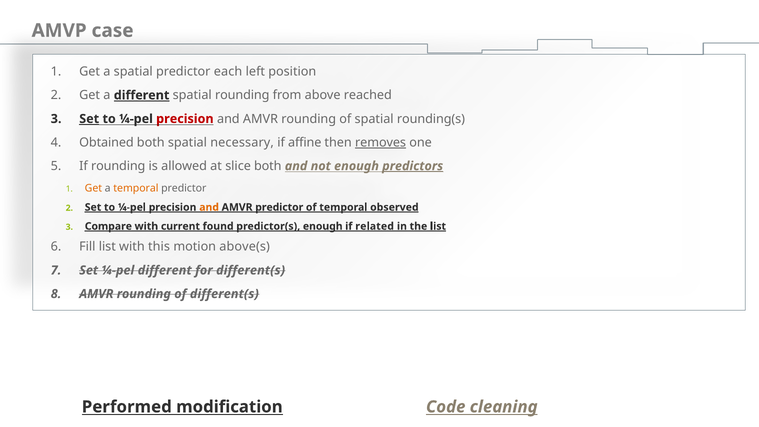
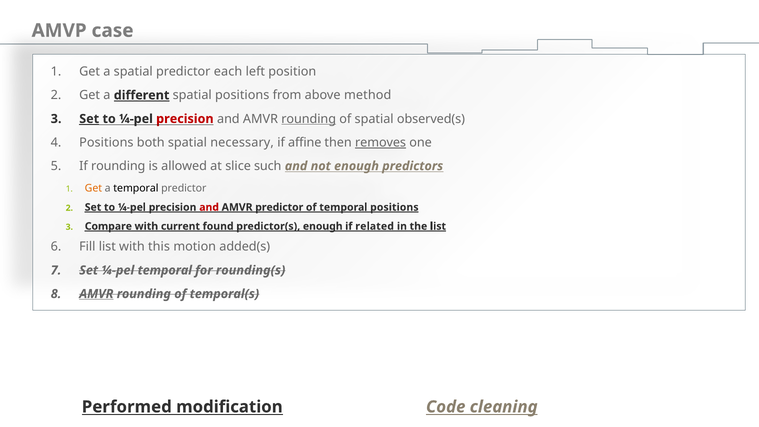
spatial rounding: rounding -> positions
reached: reached -> method
rounding at (309, 119) underline: none -> present
rounding(s: rounding(s -> observed(s
Obtained at (106, 142): Obtained -> Positions
slice both: both -> such
predictors underline: present -> none
temporal at (136, 188) colour: orange -> black
and at (209, 207) colour: orange -> red
temporal observed: observed -> positions
above(s: above(s -> added(s
¼-pel different: different -> temporal
for different(s: different(s -> rounding(s
AMVR at (96, 294) underline: none -> present
of different(s: different(s -> temporal(s
